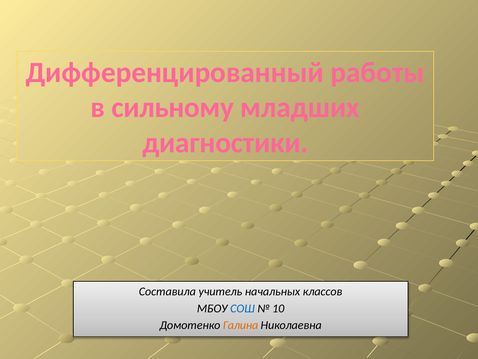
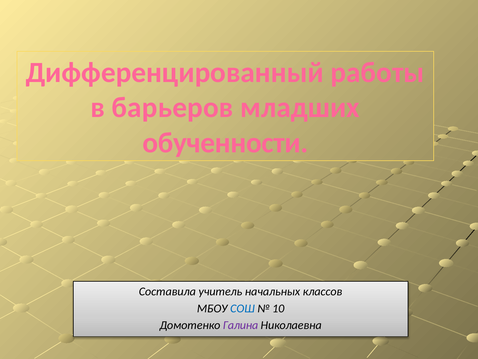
сильному: сильному -> барьеров
диагностики: диагностики -> обученности
Галина colour: orange -> purple
